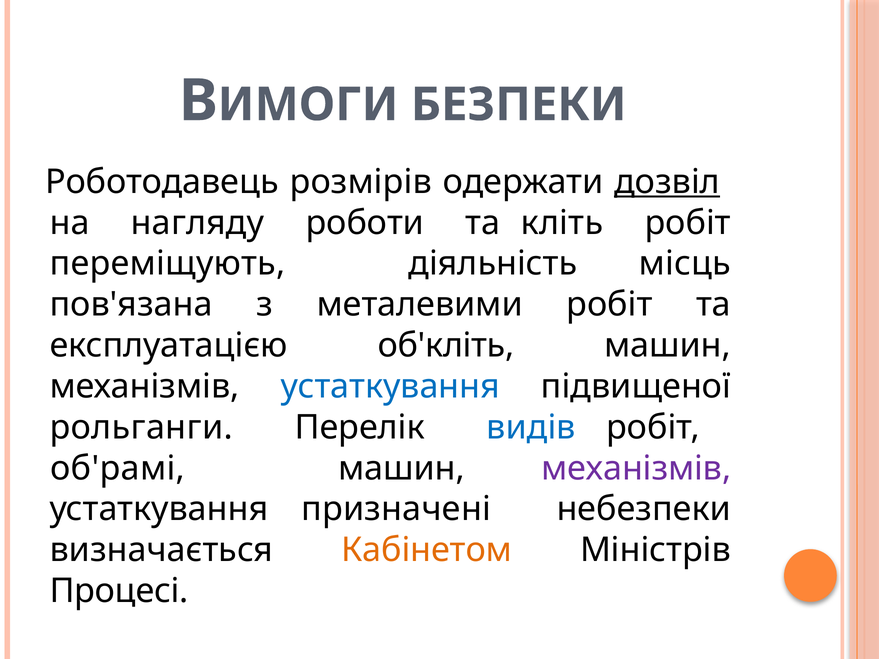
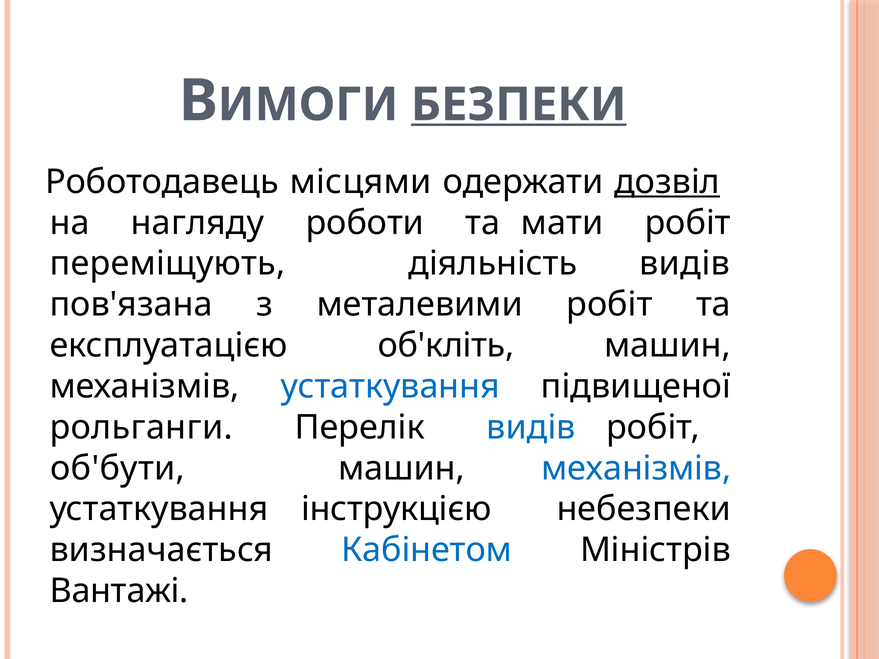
БЕЗПЕКИ underline: none -> present
розмірів: розмірів -> місцями
кліть: кліть -> мати
діяльність місць: місць -> видів
об'рамі: об'рамі -> об'бути
механізмів at (636, 468) colour: purple -> blue
призначені: призначені -> інструкцією
Кабінетом colour: orange -> blue
Процесі: Процесі -> Вантажі
